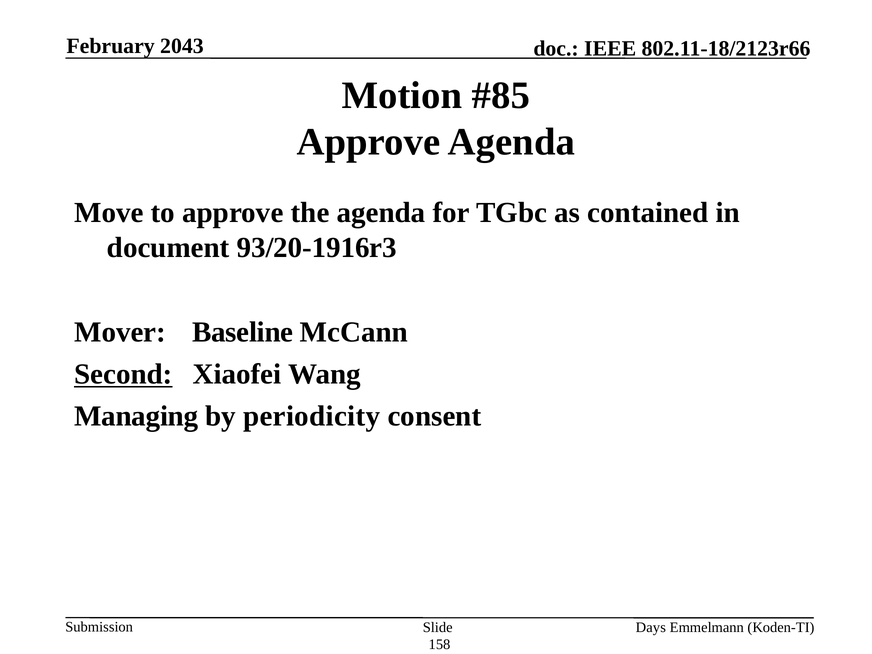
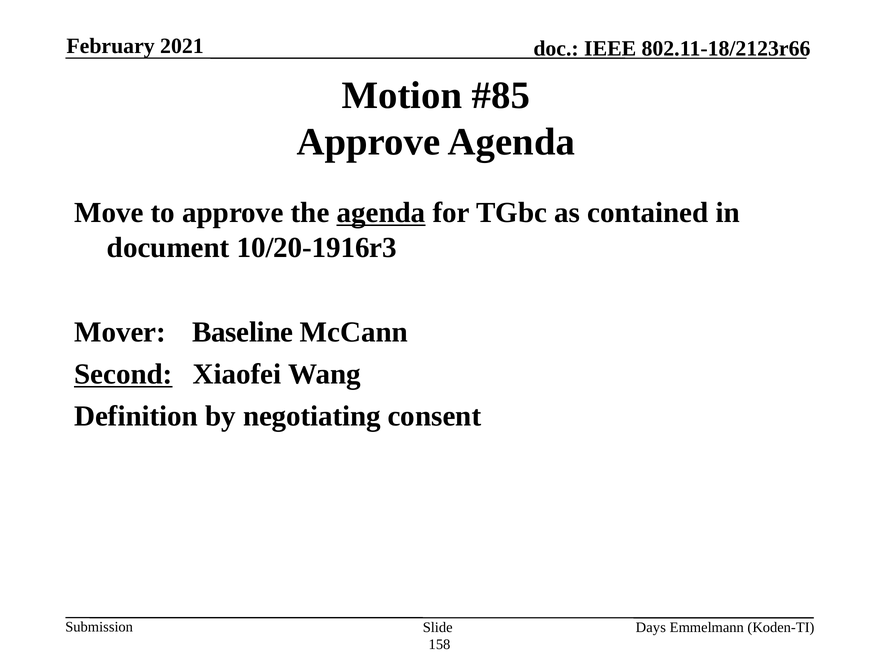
2043: 2043 -> 2021
agenda at (381, 213) underline: none -> present
93/20-1916r3: 93/20-1916r3 -> 10/20-1916r3
Managing: Managing -> Definition
periodicity: periodicity -> negotiating
